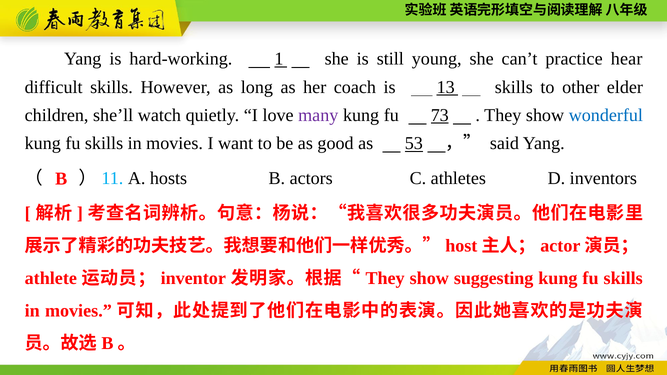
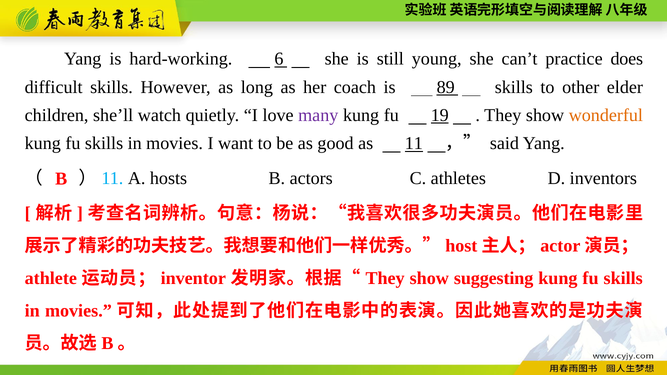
1: 1 -> 6
hear: hear -> does
13: 13 -> 89
73: 73 -> 19
wonderful colour: blue -> orange
53: 53 -> 11
